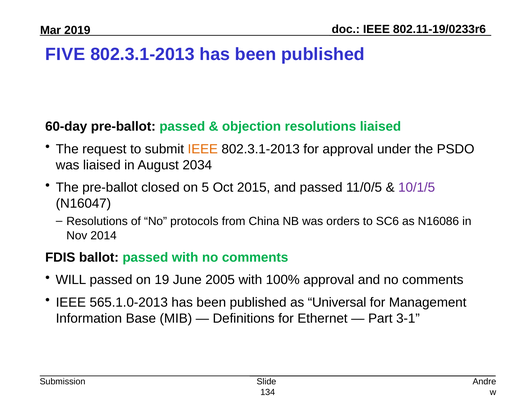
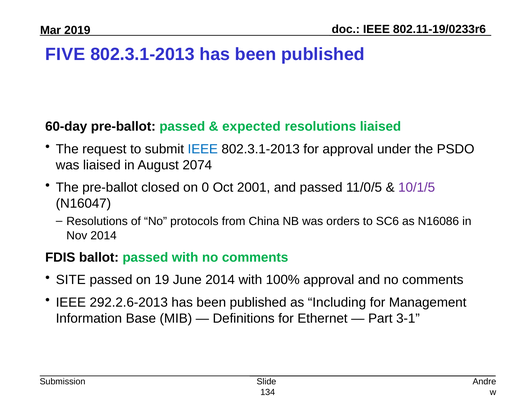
objection: objection -> expected
IEEE at (203, 149) colour: orange -> blue
2034: 2034 -> 2074
5: 5 -> 0
2015: 2015 -> 2001
WILL: WILL -> SITE
June 2005: 2005 -> 2014
565.1.0-2013: 565.1.0-2013 -> 292.2.6-2013
Universal: Universal -> Including
